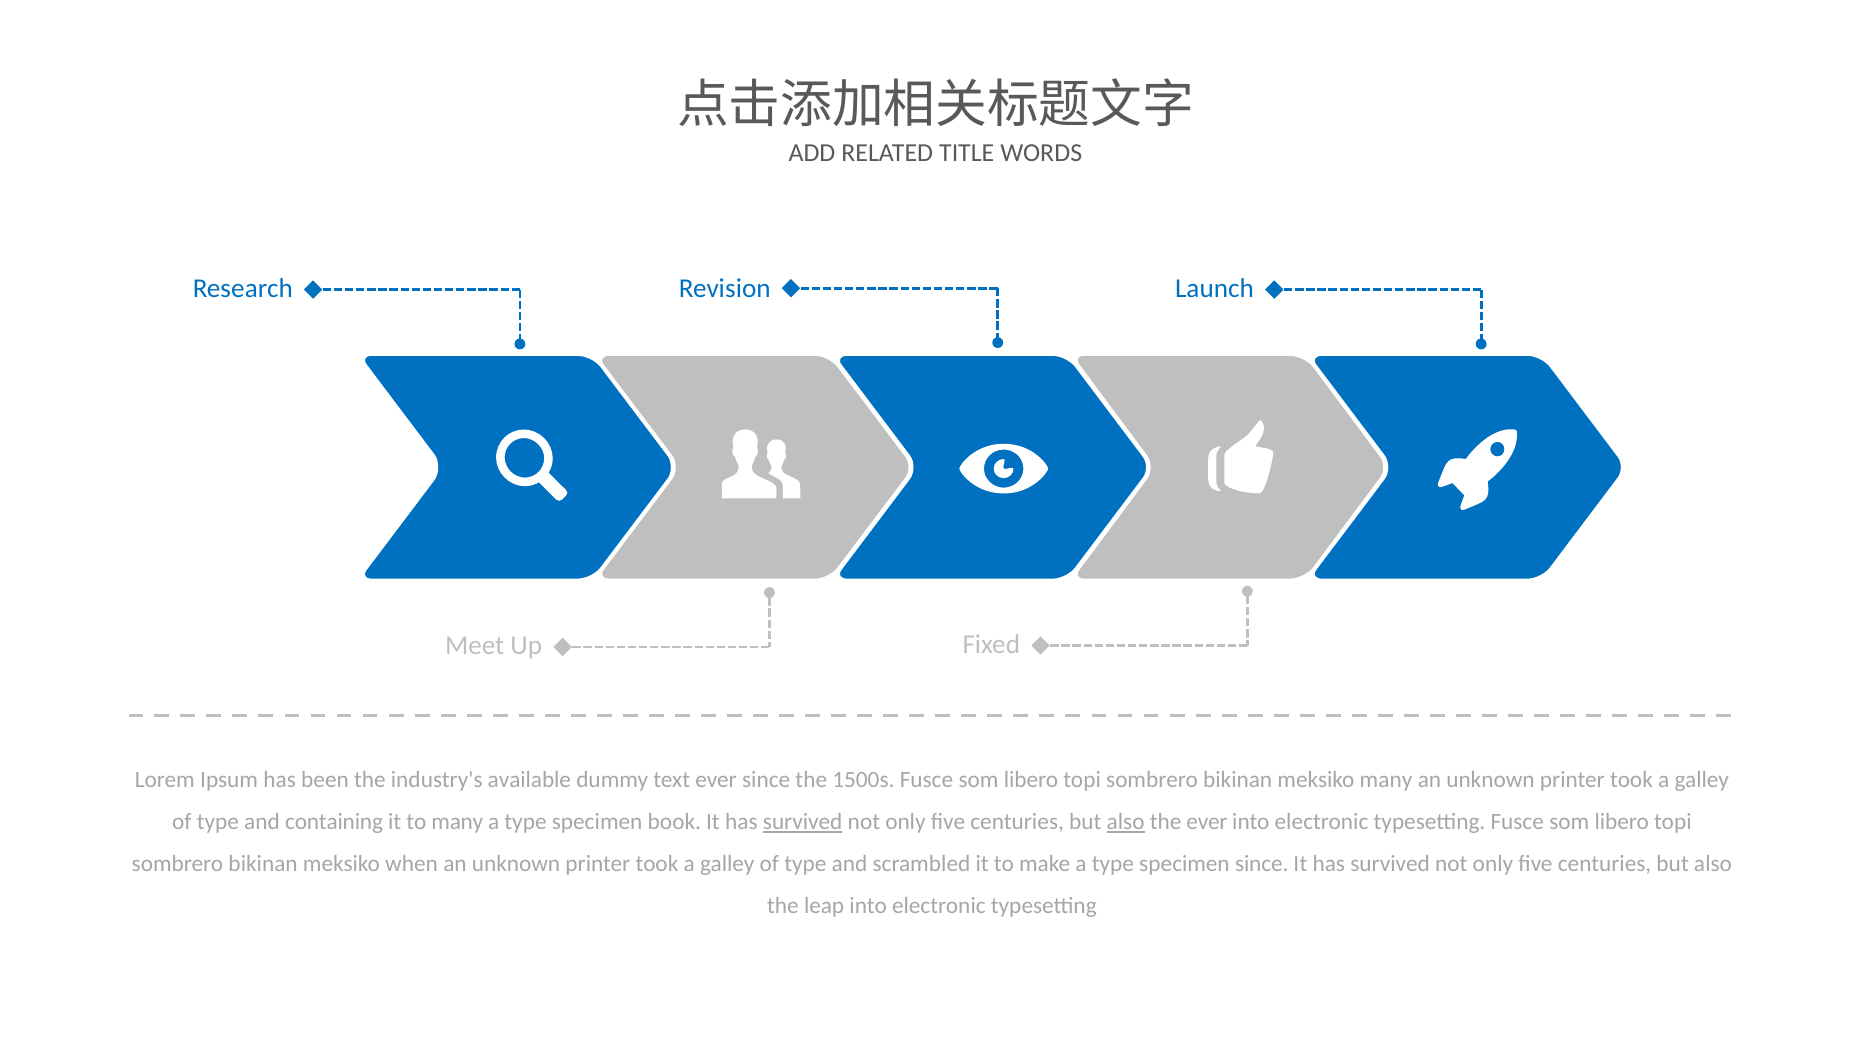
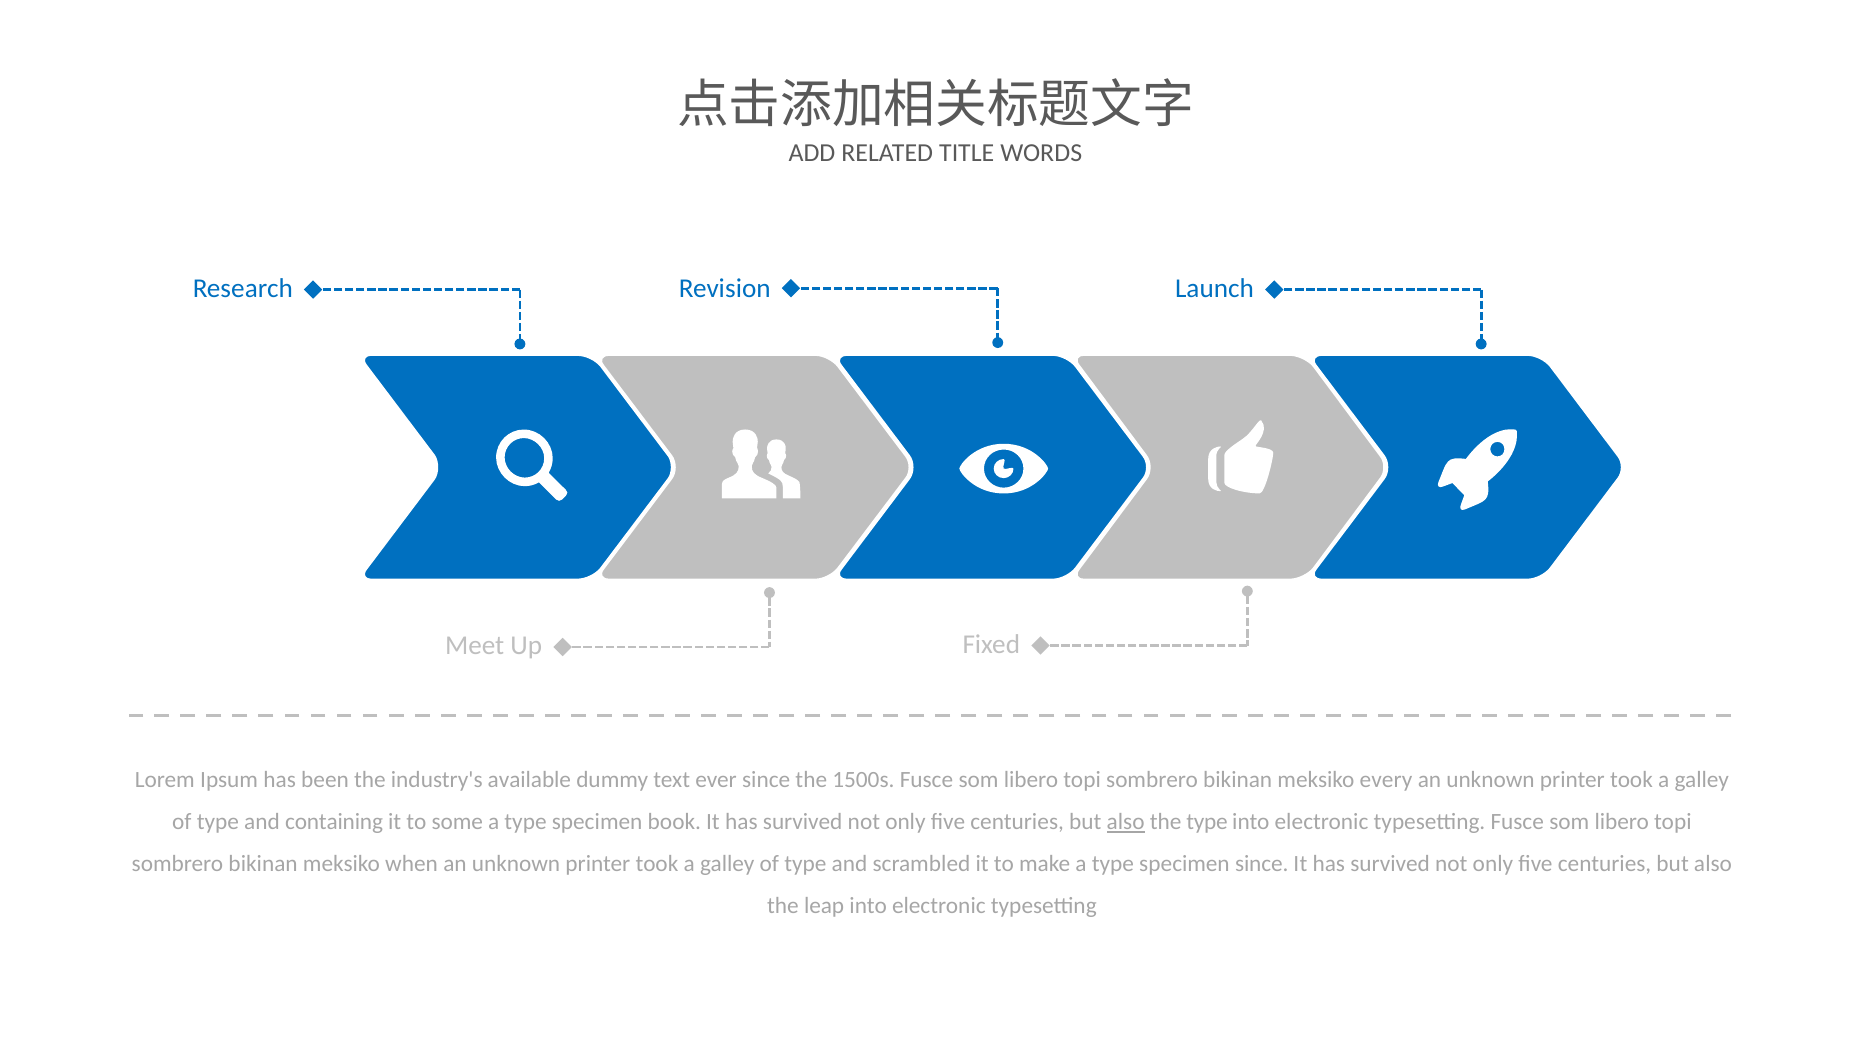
meksiko many: many -> every
to many: many -> some
survived at (803, 822) underline: present -> none
the ever: ever -> type
